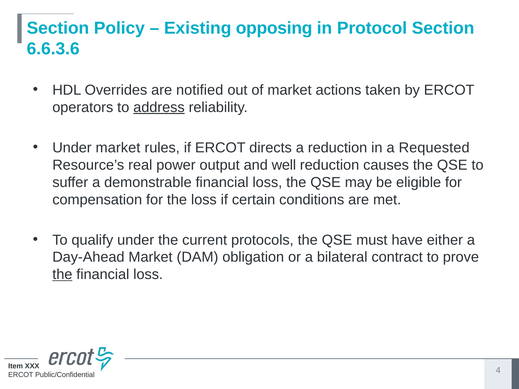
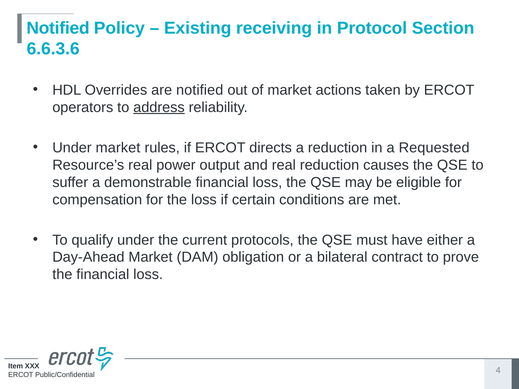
Section at (58, 28): Section -> Notified
opposing: opposing -> receiving
and well: well -> real
the at (62, 275) underline: present -> none
